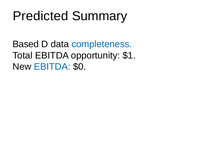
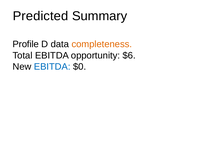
Based: Based -> Profile
completeness colour: blue -> orange
$1: $1 -> $6
